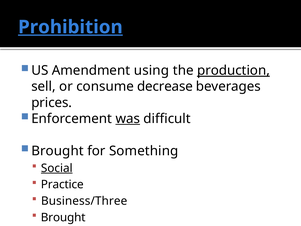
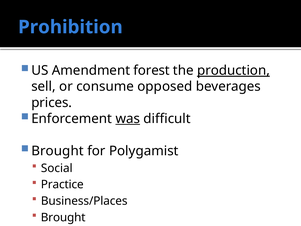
Prohibition underline: present -> none
using: using -> forest
decrease: decrease -> opposed
Something: Something -> Polygamist
Social underline: present -> none
Business/Three: Business/Three -> Business/Places
